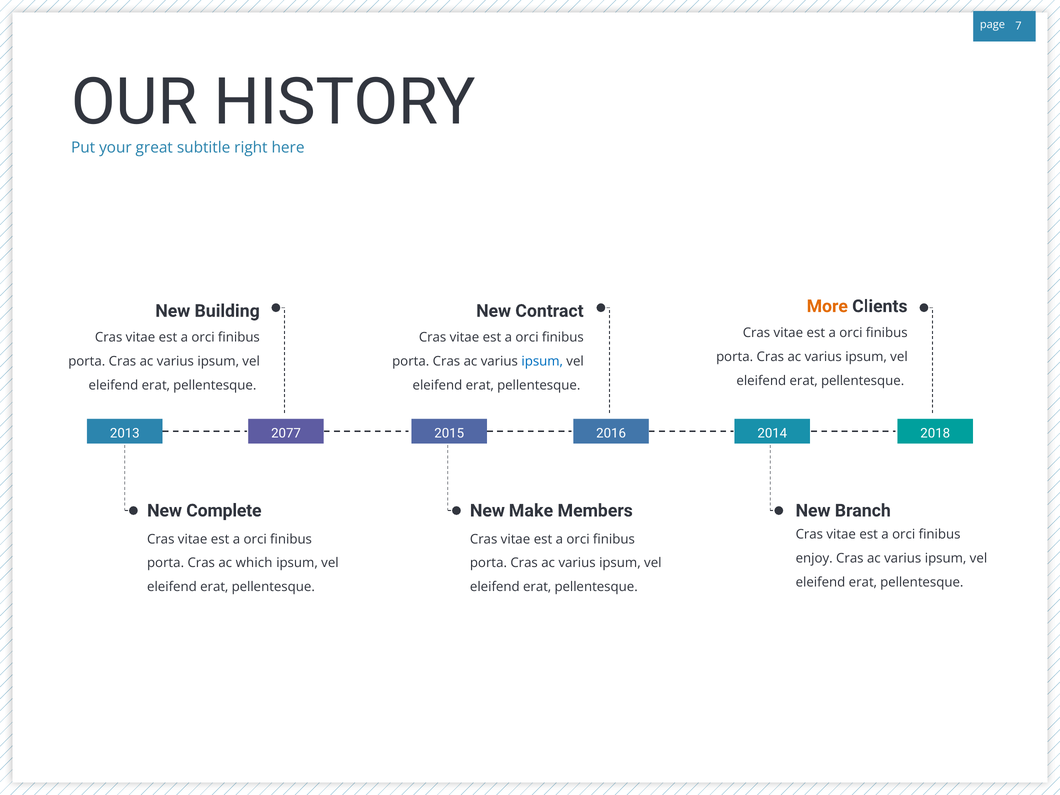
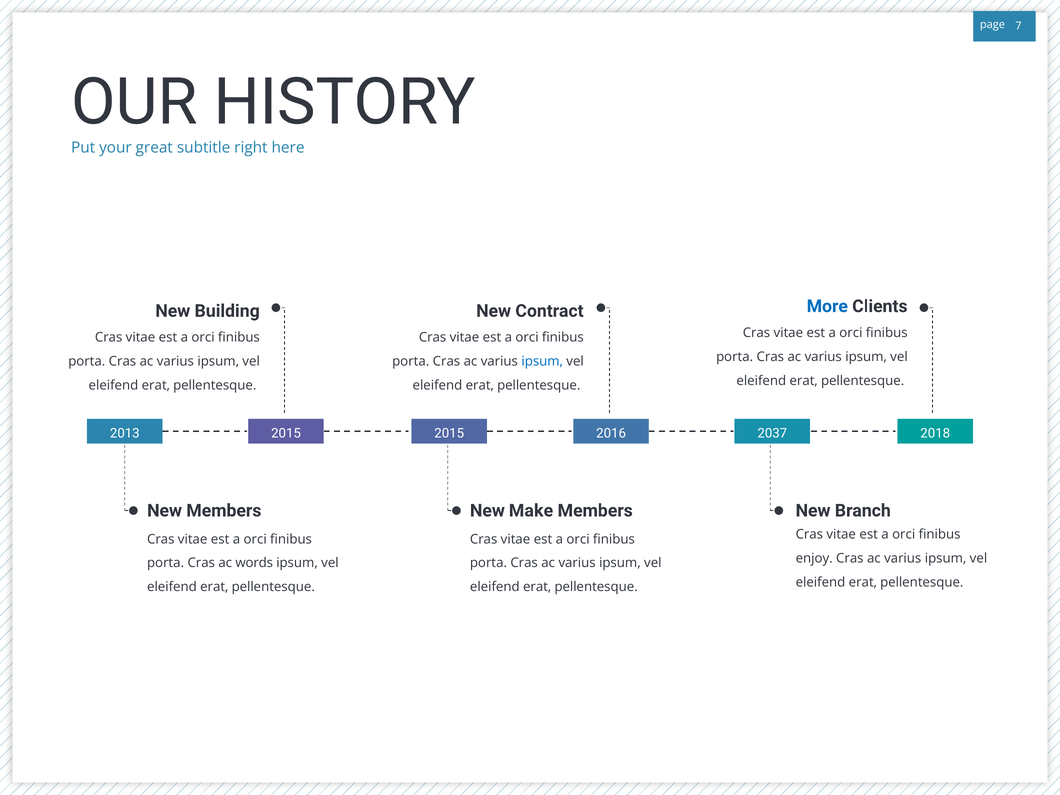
More colour: orange -> blue
2013 2077: 2077 -> 2015
2014: 2014 -> 2037
New Complete: Complete -> Members
which: which -> words
